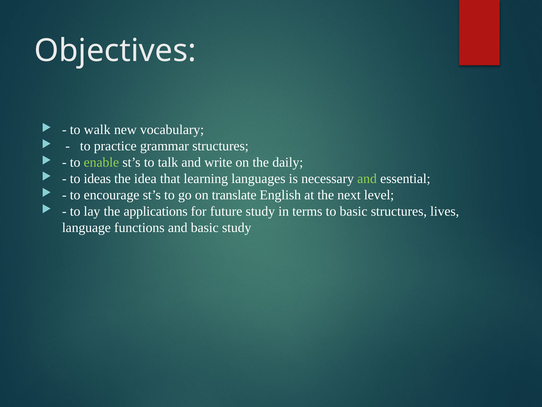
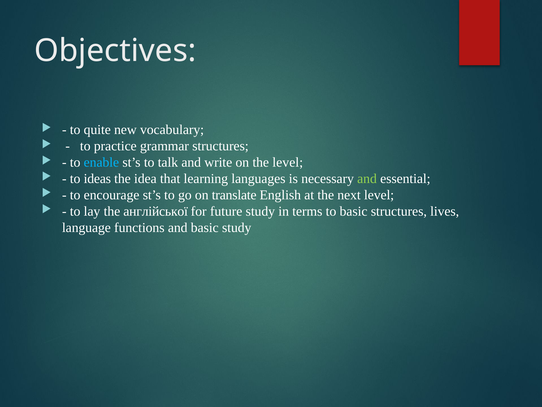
walk: walk -> quite
enable colour: light green -> light blue
the daily: daily -> level
applications: applications -> англійської
